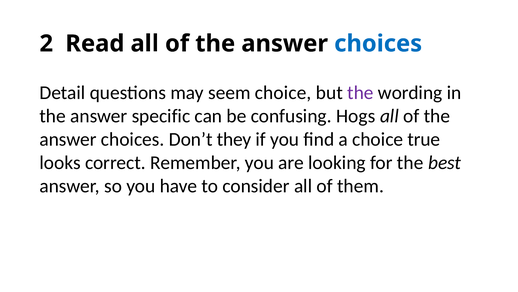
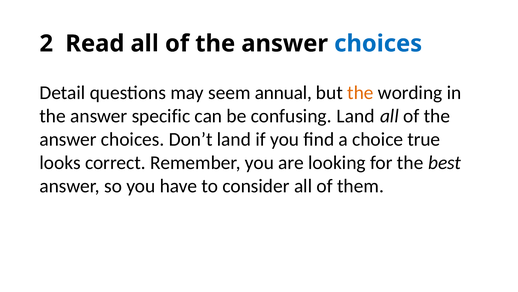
seem choice: choice -> annual
the at (360, 93) colour: purple -> orange
confusing Hogs: Hogs -> Land
Don’t they: they -> land
